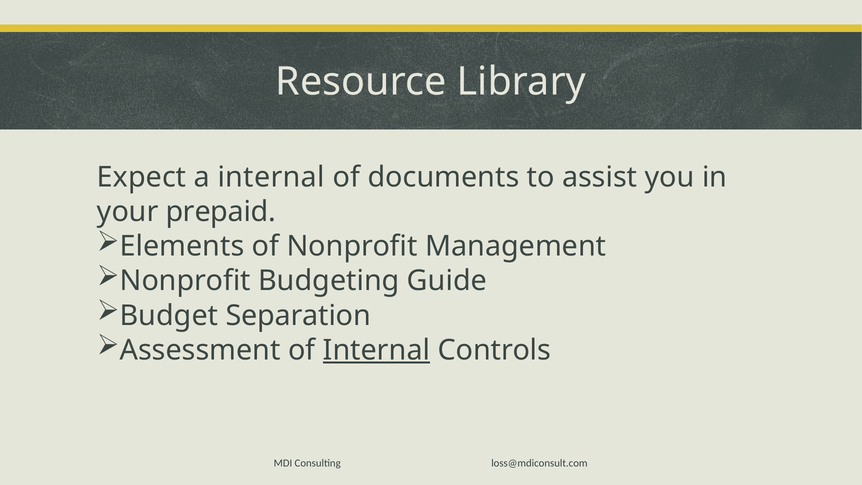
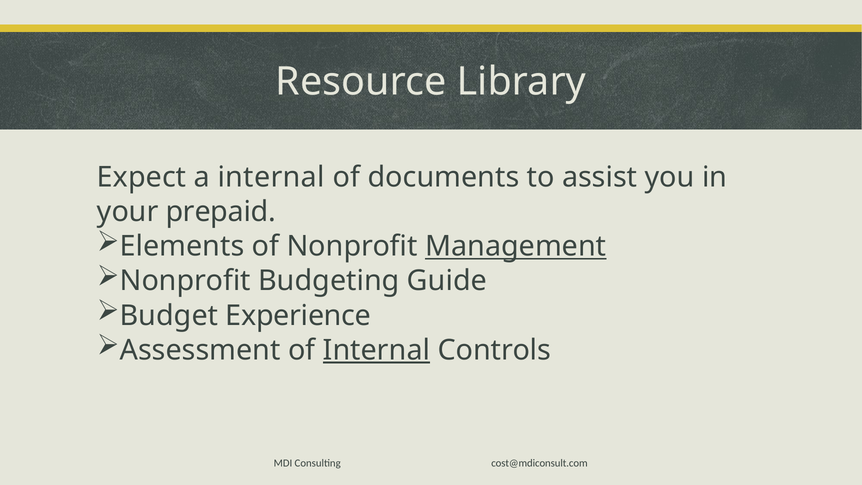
Management underline: none -> present
Separation: Separation -> Experience
loss@mdiconsult.com: loss@mdiconsult.com -> cost@mdiconsult.com
